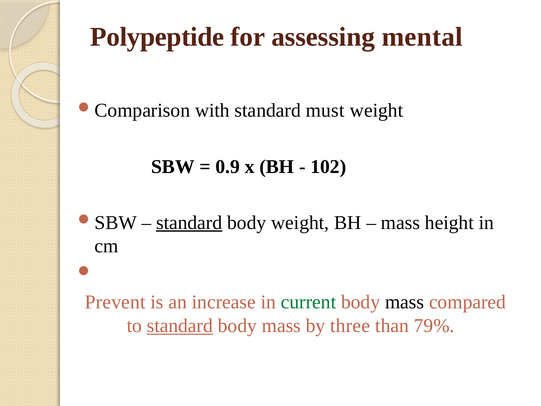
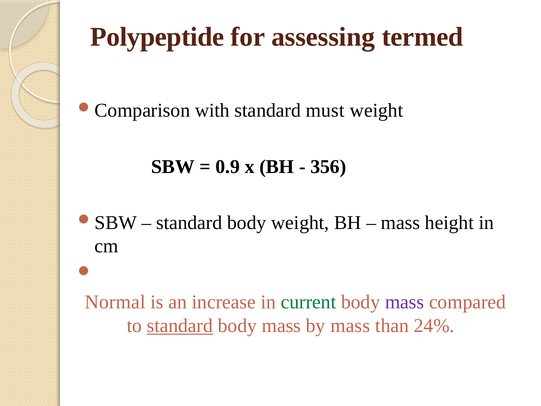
mental: mental -> termed
102: 102 -> 356
standard at (189, 222) underline: present -> none
Prevent: Prevent -> Normal
mass at (405, 302) colour: black -> purple
by three: three -> mass
79%: 79% -> 24%
